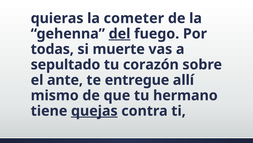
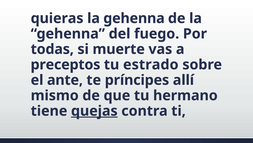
cometer at (134, 18): cometer -> gehenna
del underline: present -> none
sepultado: sepultado -> preceptos
corazón: corazón -> estrado
entregue: entregue -> príncipes
